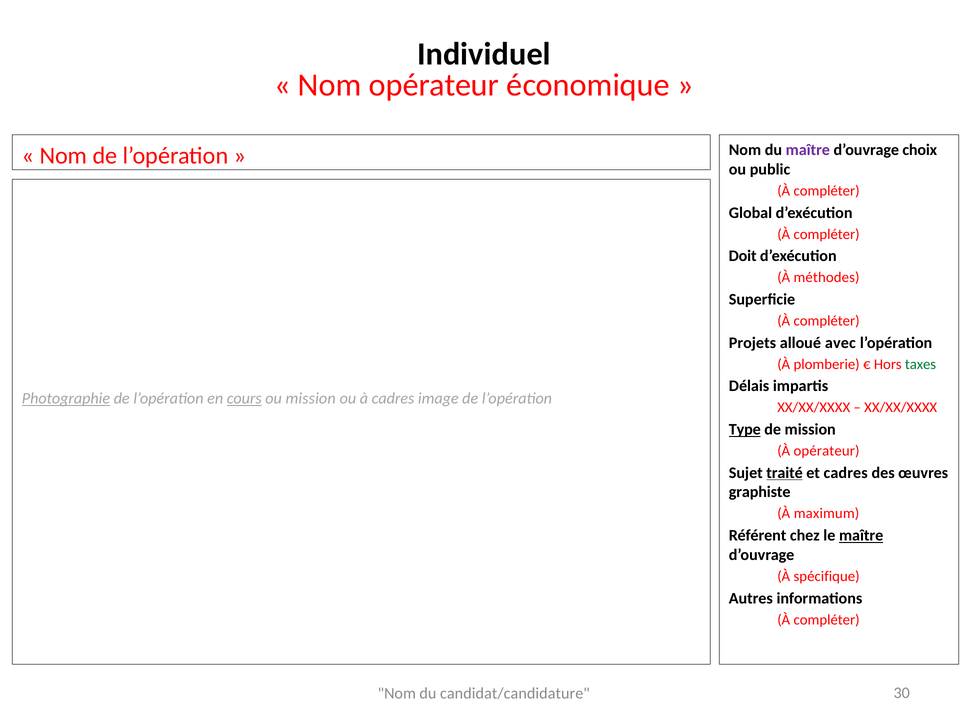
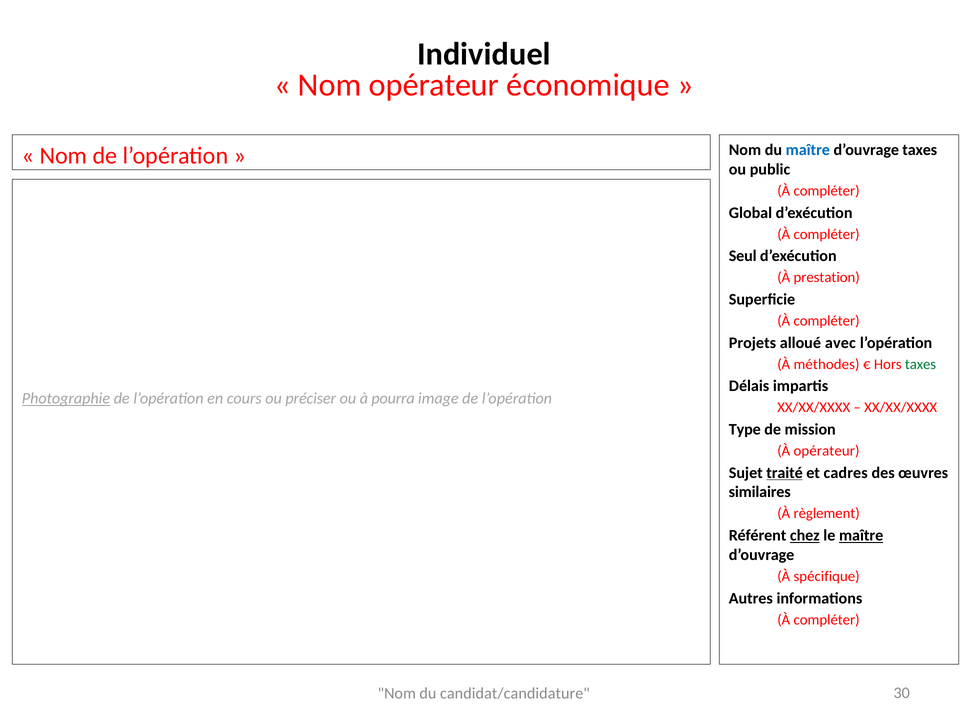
maître at (808, 150) colour: purple -> blue
d’ouvrage choix: choix -> taxes
Doit: Doit -> Seul
méthodes: méthodes -> prestation
plomberie: plomberie -> méthodes
cours underline: present -> none
ou mission: mission -> préciser
à cadres: cadres -> pourra
Type underline: present -> none
graphiste: graphiste -> similaires
maximum: maximum -> règlement
chez underline: none -> present
